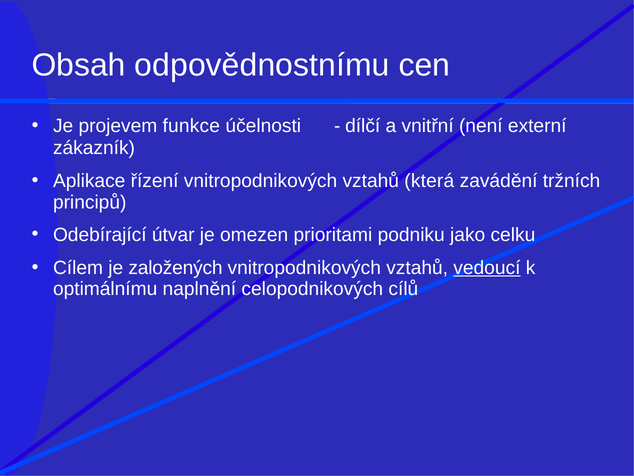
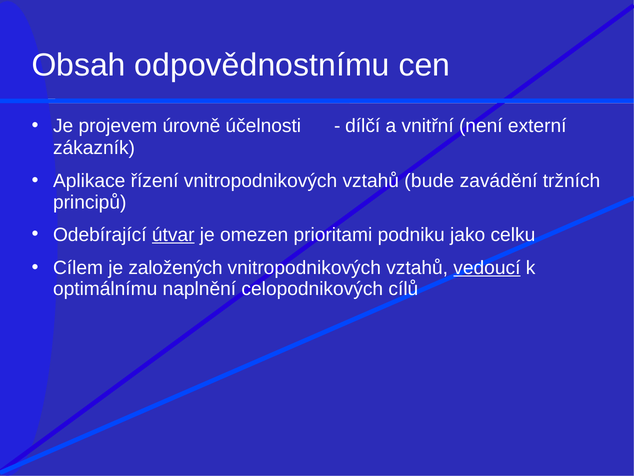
funkce: funkce -> úrovně
která: která -> bude
útvar underline: none -> present
